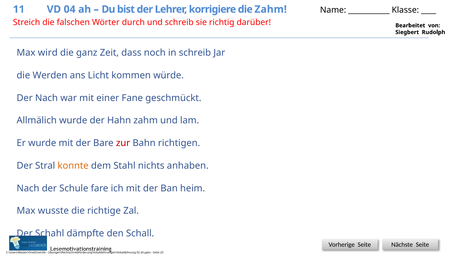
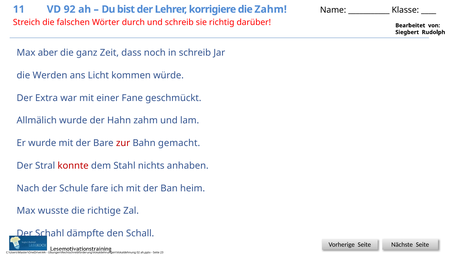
04: 04 -> 92
wird: wird -> aber
Der Nach: Nach -> Extra
richtigen: richtigen -> gemacht
konnte colour: orange -> red
